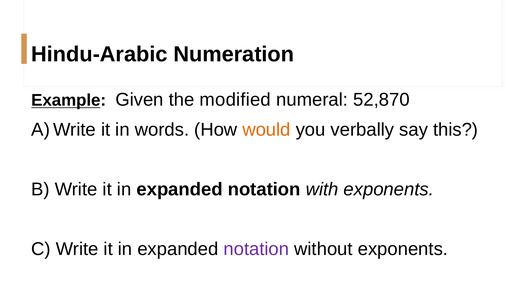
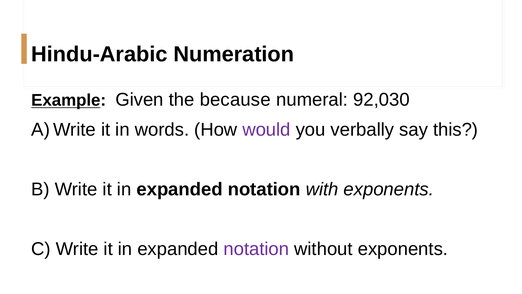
modified: modified -> because
52,870: 52,870 -> 92,030
would colour: orange -> purple
